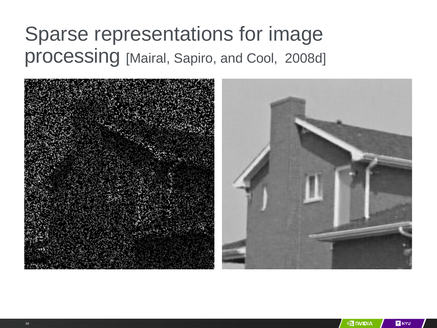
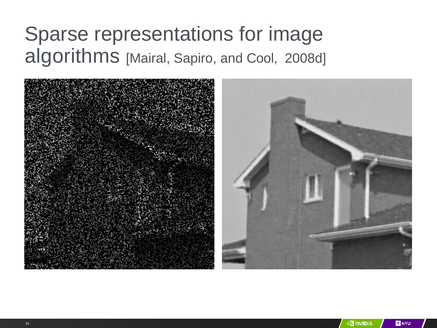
processing: processing -> algorithms
